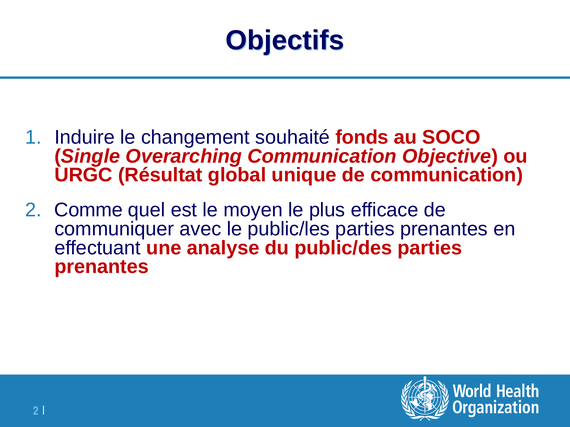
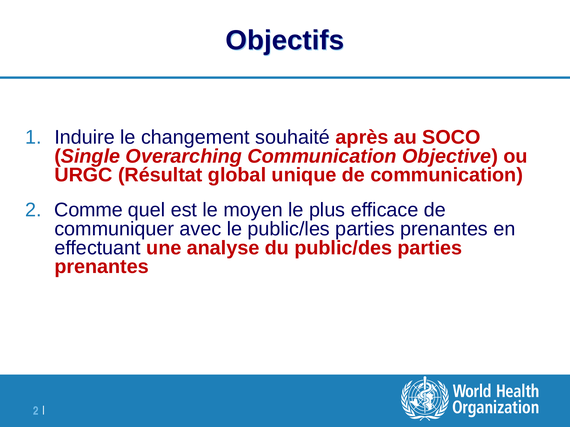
fonds: fonds -> après
